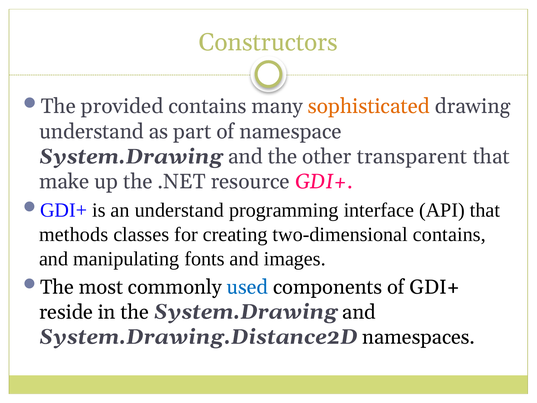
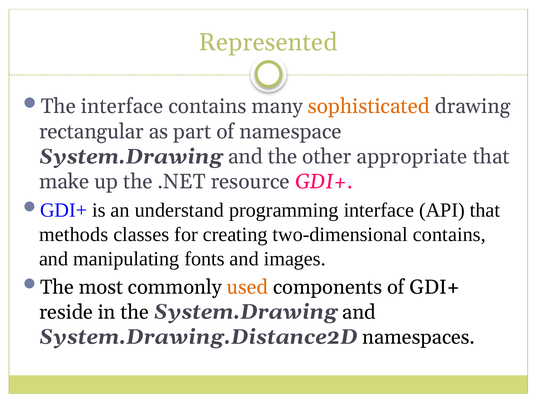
Constructors: Constructors -> Represented
The provided: provided -> interface
understand at (91, 131): understand -> rectangular
transparent: transparent -> appropriate
used colour: blue -> orange
